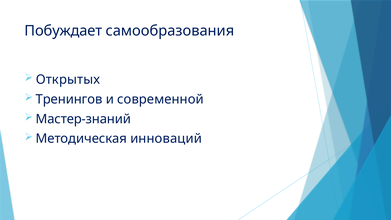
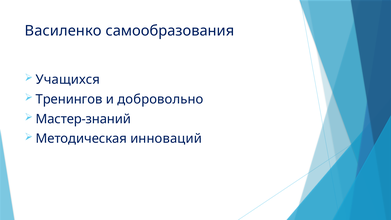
Побуждает: Побуждает -> Василенко
Открытых: Открытых -> Учащихся
современной: современной -> добровольно
